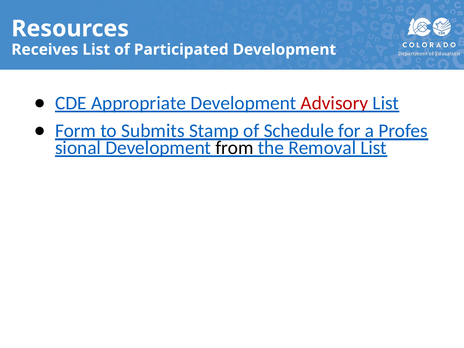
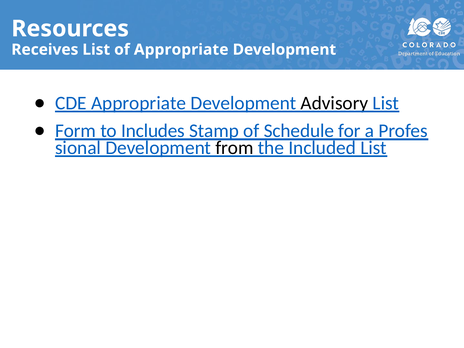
of Participated: Participated -> Appropriate
Advisory colour: red -> black
Submits: Submits -> Includes
Removal: Removal -> Included
